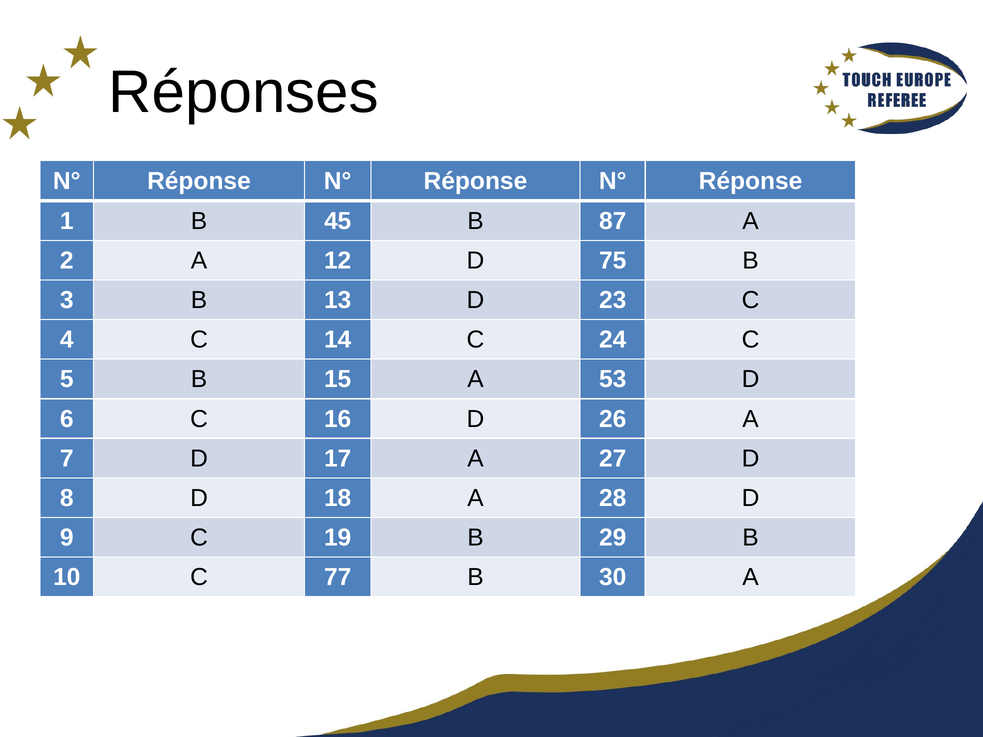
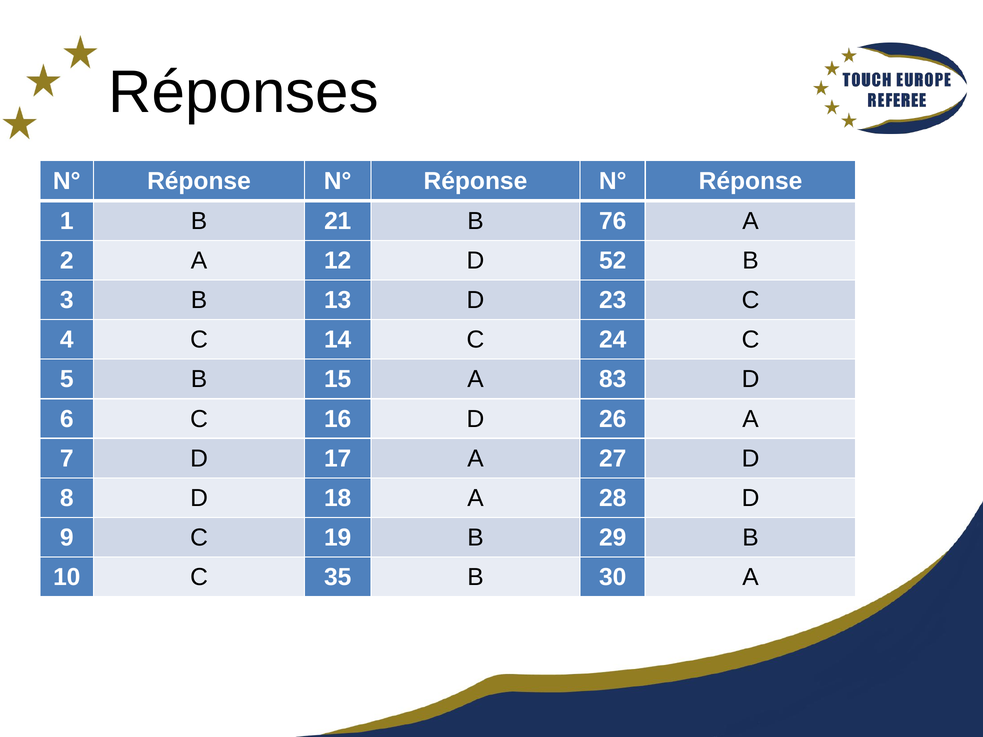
45: 45 -> 21
87: 87 -> 76
75: 75 -> 52
53: 53 -> 83
77: 77 -> 35
